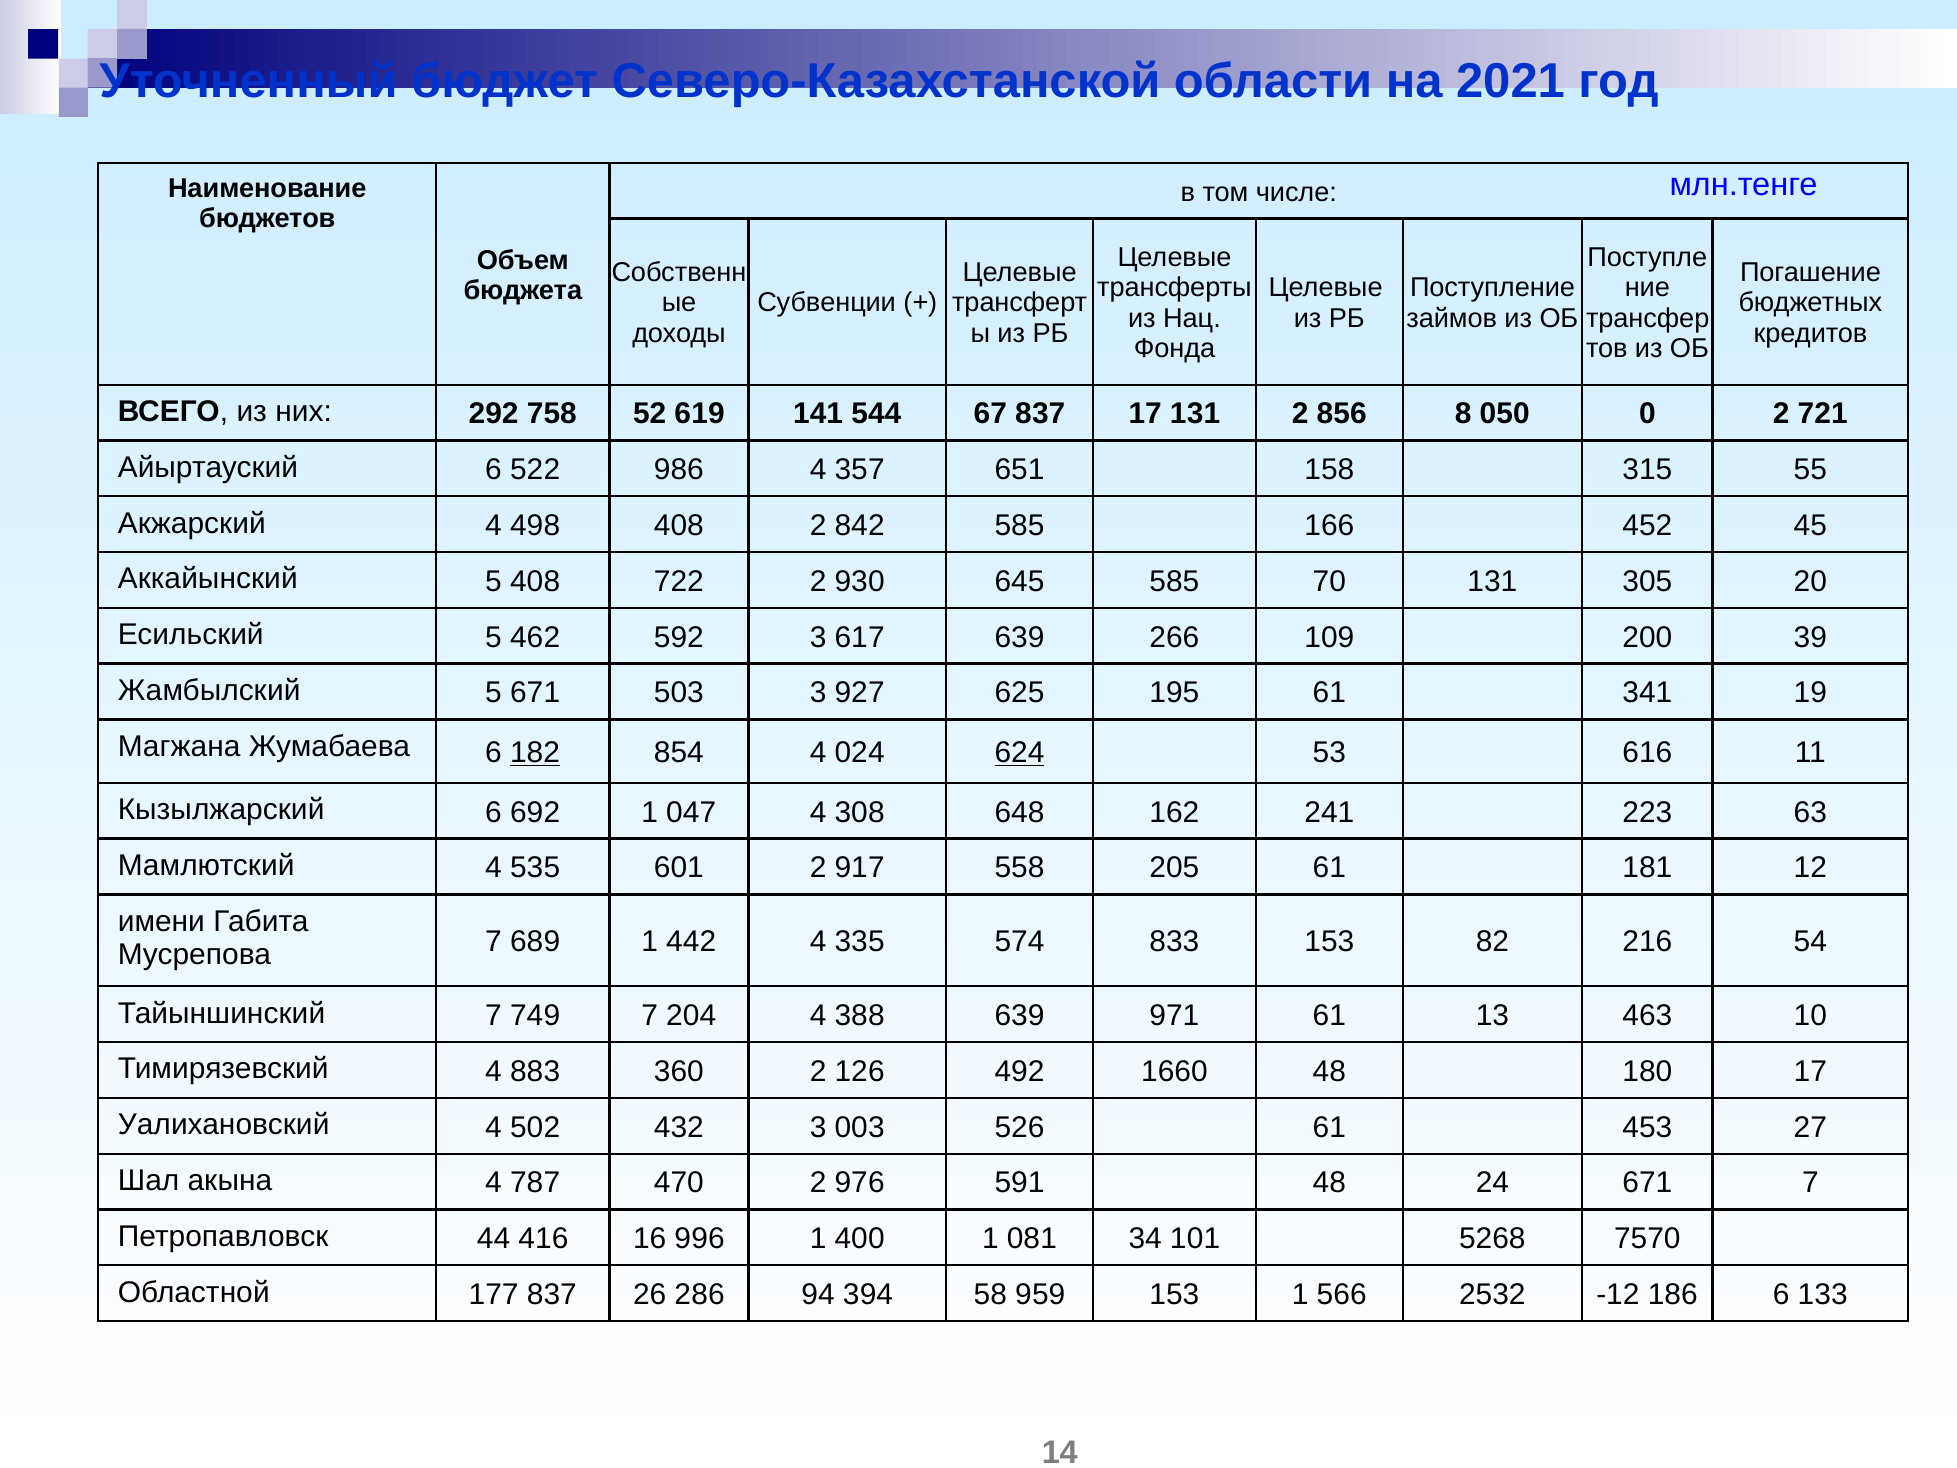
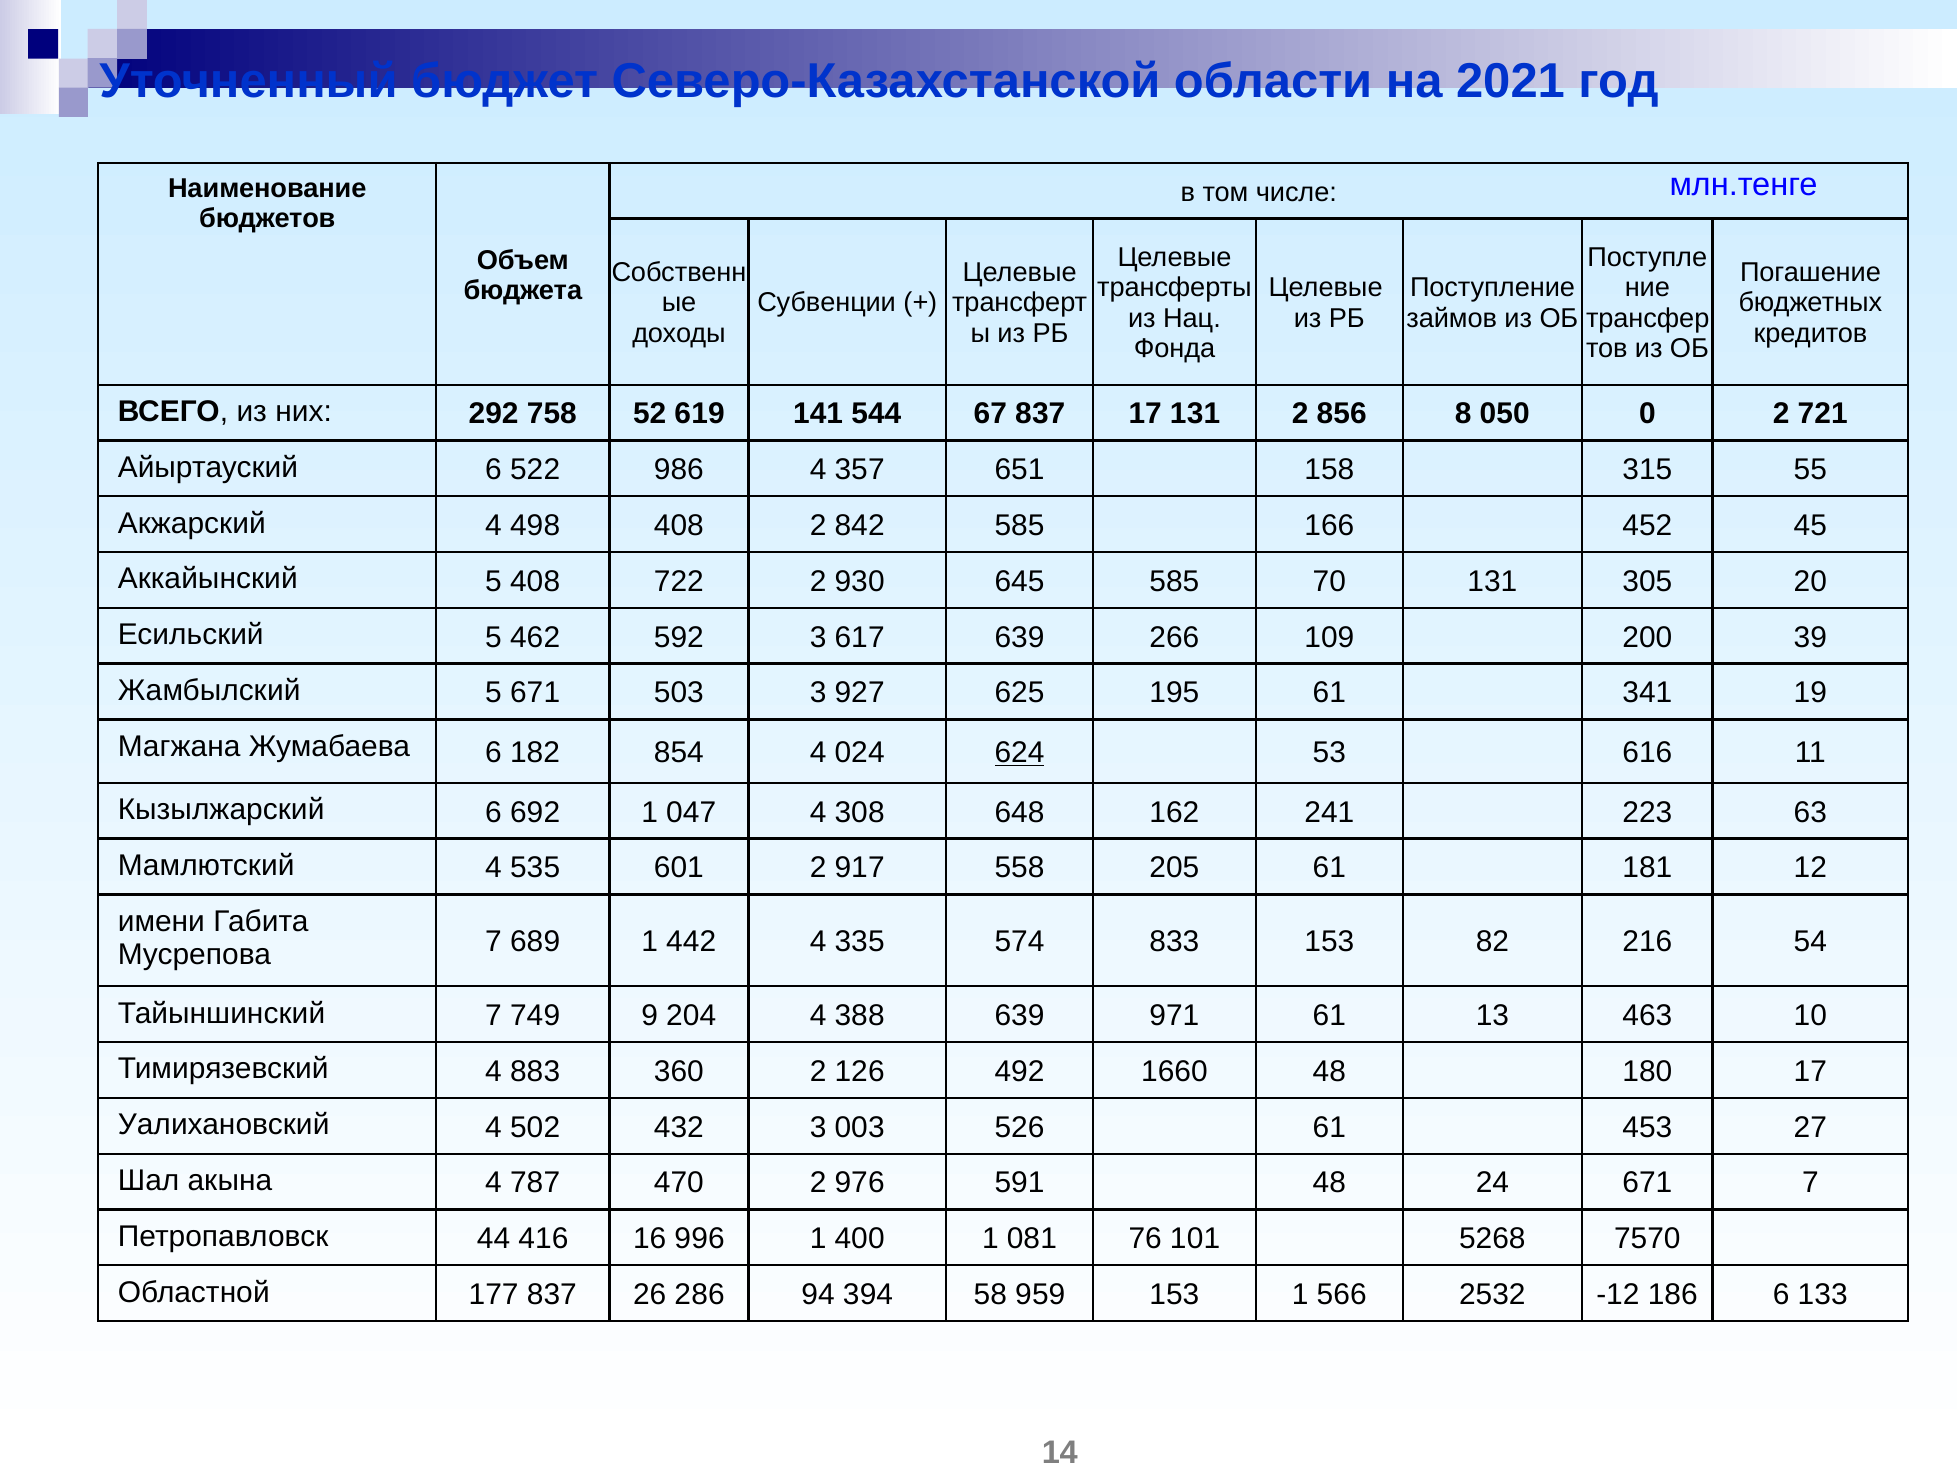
182 underline: present -> none
749 7: 7 -> 9
34: 34 -> 76
